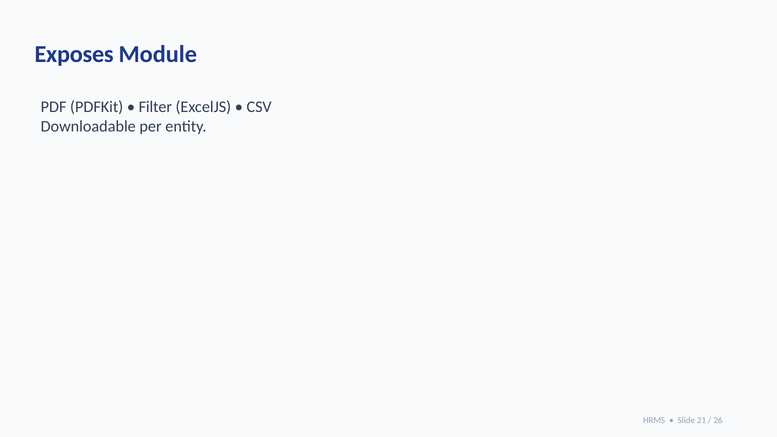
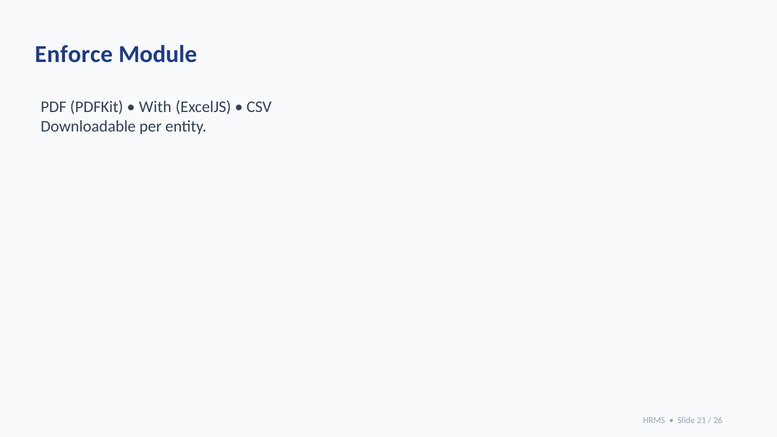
Exposes: Exposes -> Enforce
Filter: Filter -> With
